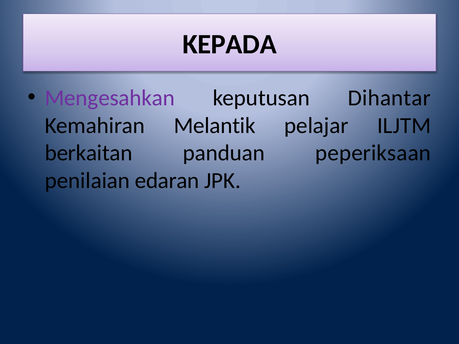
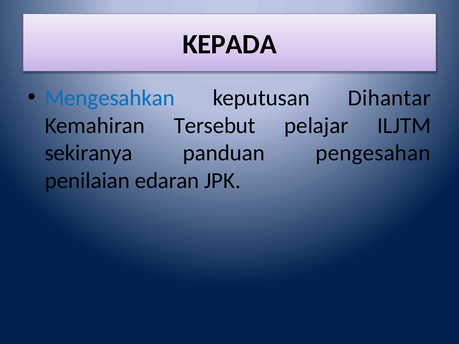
Mengesahkan colour: purple -> blue
Melantik: Melantik -> Tersebut
berkaitan: berkaitan -> sekiranya
peperiksaan: peperiksaan -> pengesahan
